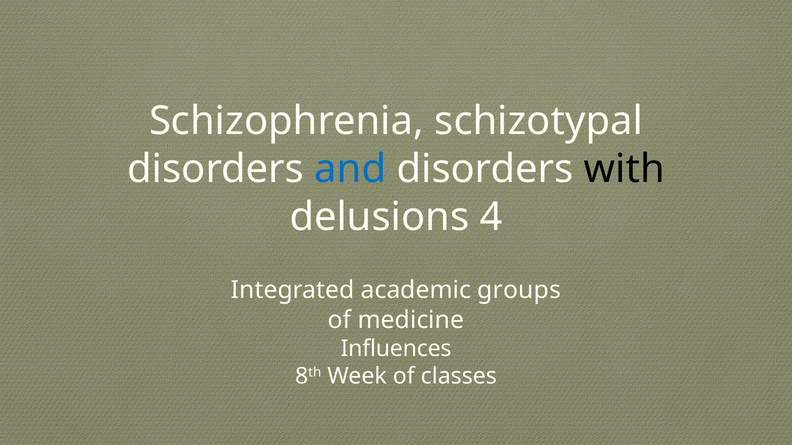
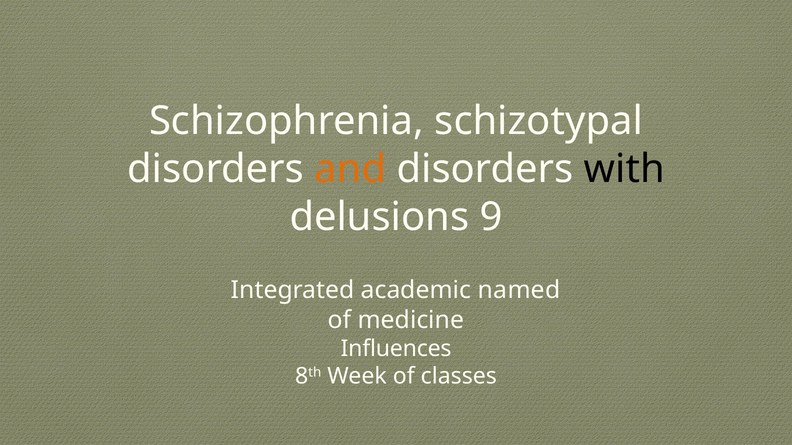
and colour: blue -> orange
4: 4 -> 9
groups: groups -> named
